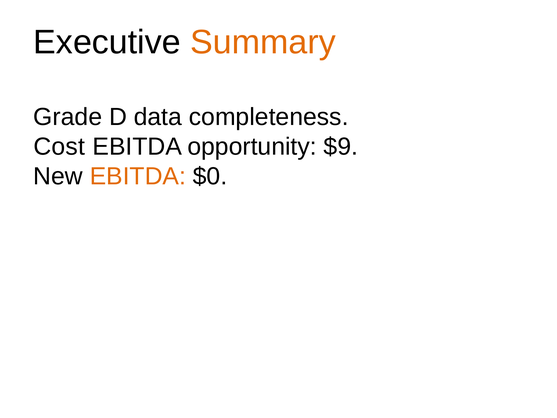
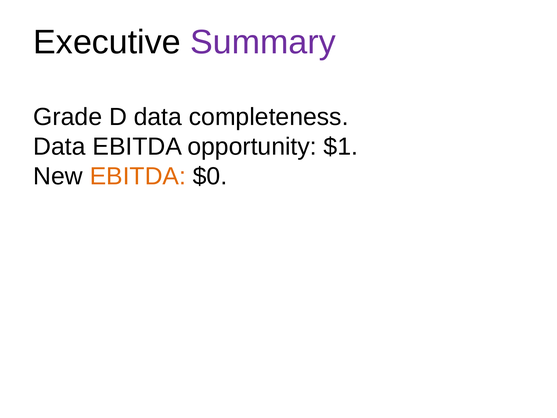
Summary colour: orange -> purple
Cost at (59, 147): Cost -> Data
$9: $9 -> $1
